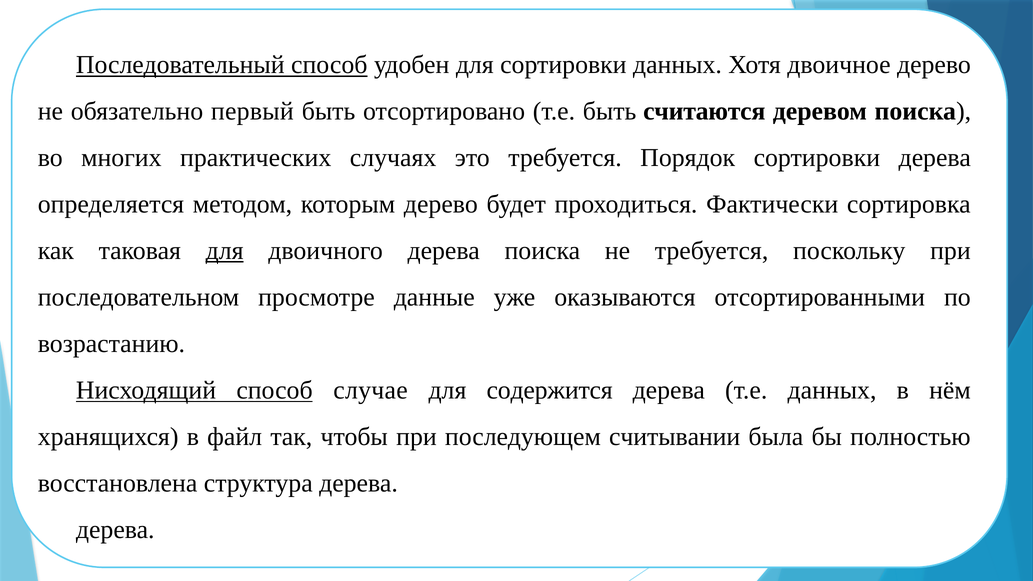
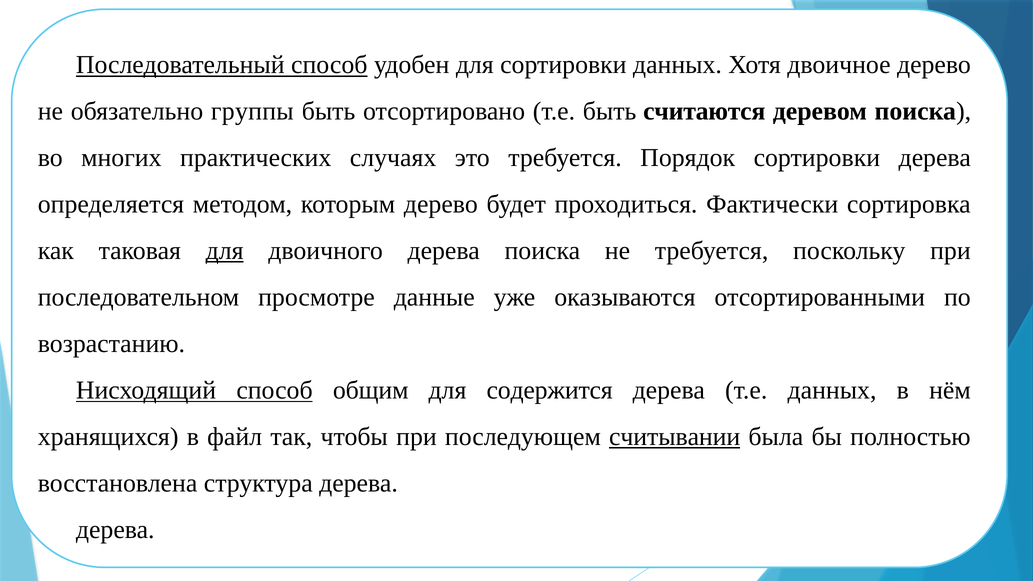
первый: первый -> группы
случае: случае -> общим
считывании underline: none -> present
